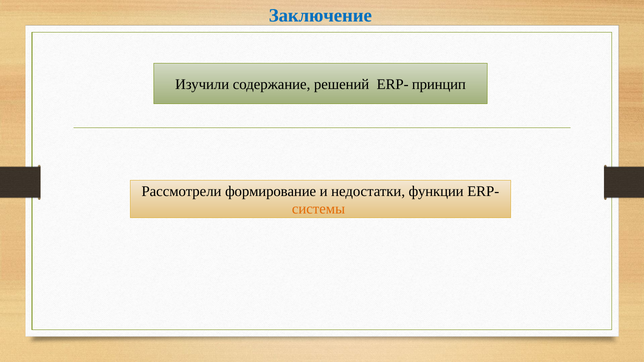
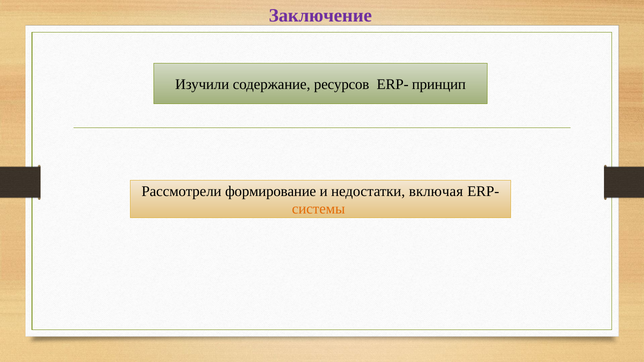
Заключение colour: blue -> purple
решений: решений -> ресурсов
функции: функции -> включая
